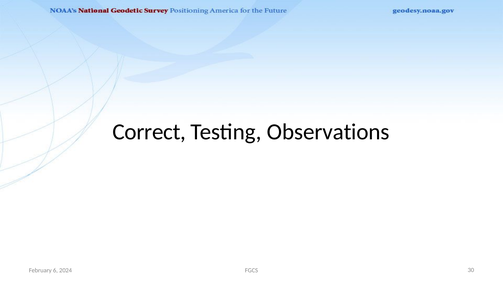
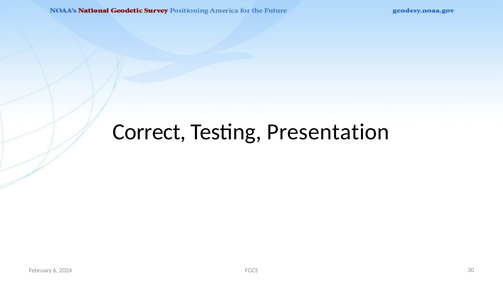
Observations: Observations -> Presentation
